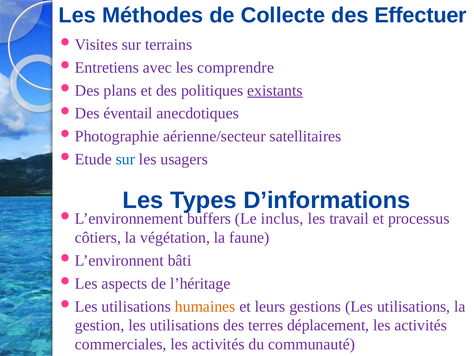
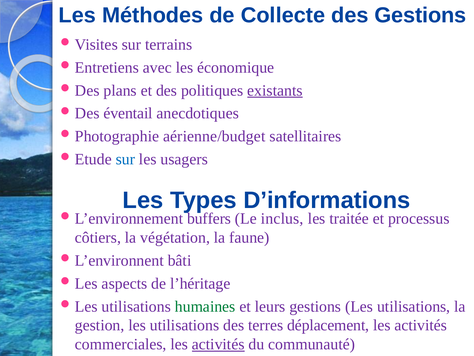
des Effectuer: Effectuer -> Gestions
comprendre: comprendre -> économique
aérienne/secteur: aérienne/secteur -> aérienne/budget
travail: travail -> traitée
humaines colour: orange -> green
activités at (218, 344) underline: none -> present
